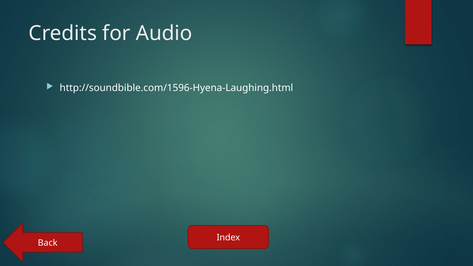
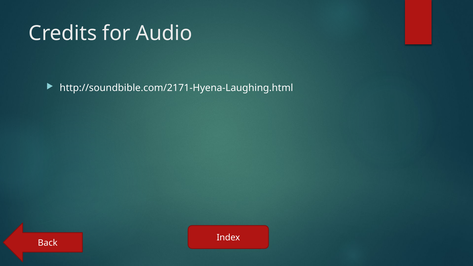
http://soundbible.com/1596-Hyena-Laughing.html: http://soundbible.com/1596-Hyena-Laughing.html -> http://soundbible.com/2171-Hyena-Laughing.html
